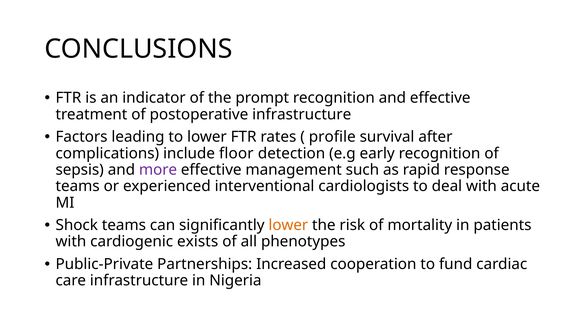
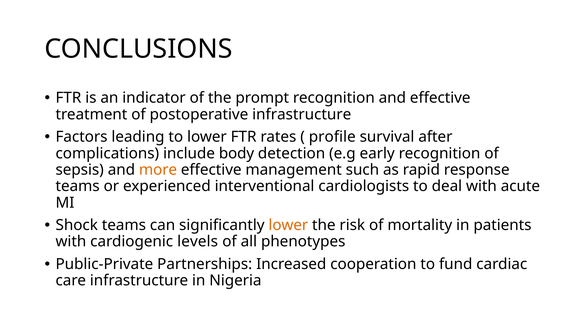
floor: floor -> body
more colour: purple -> orange
exists: exists -> levels
